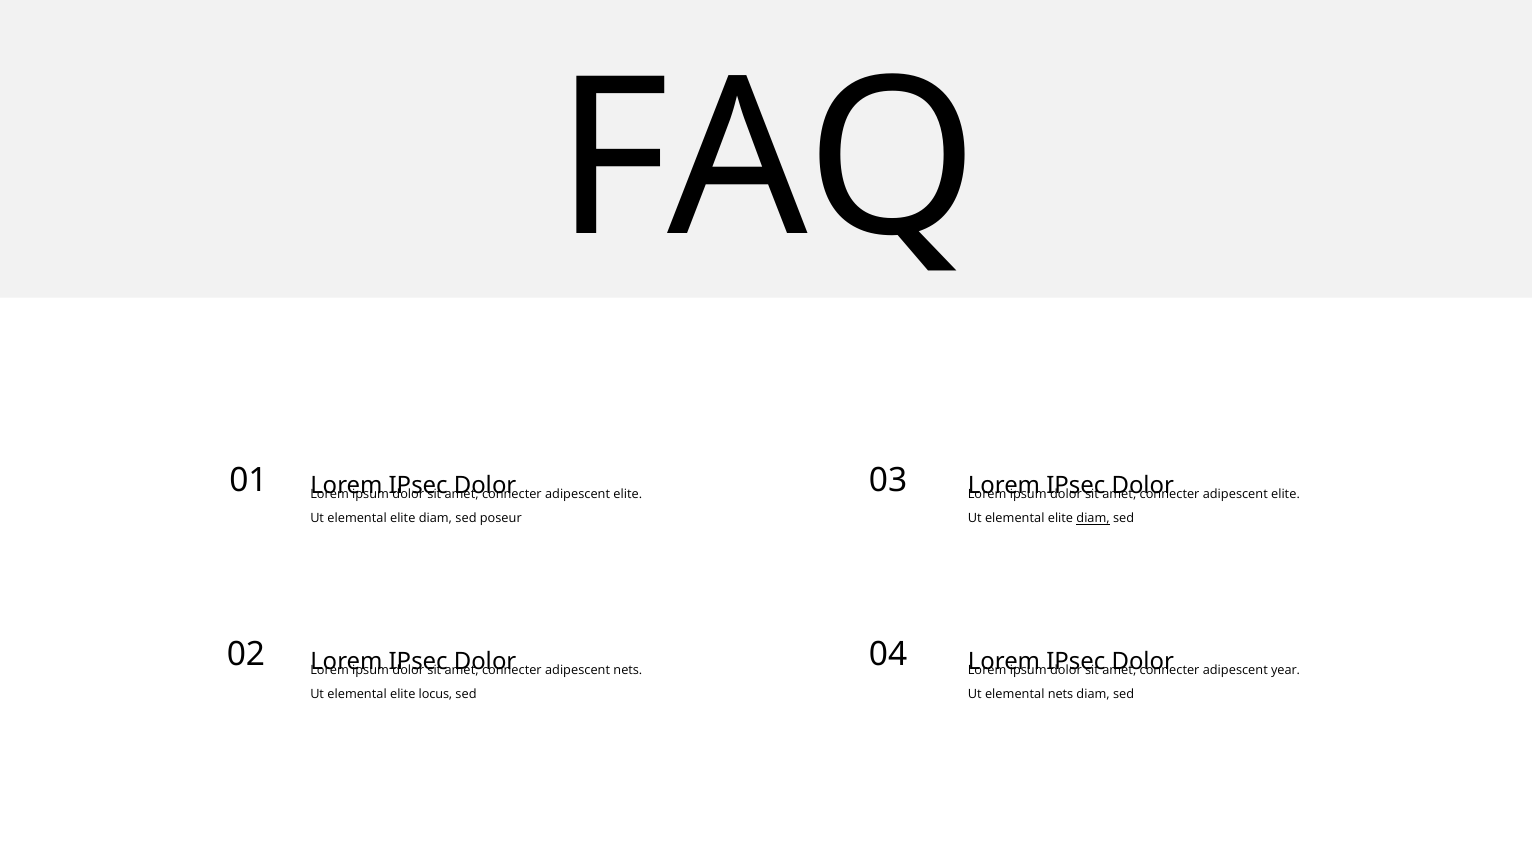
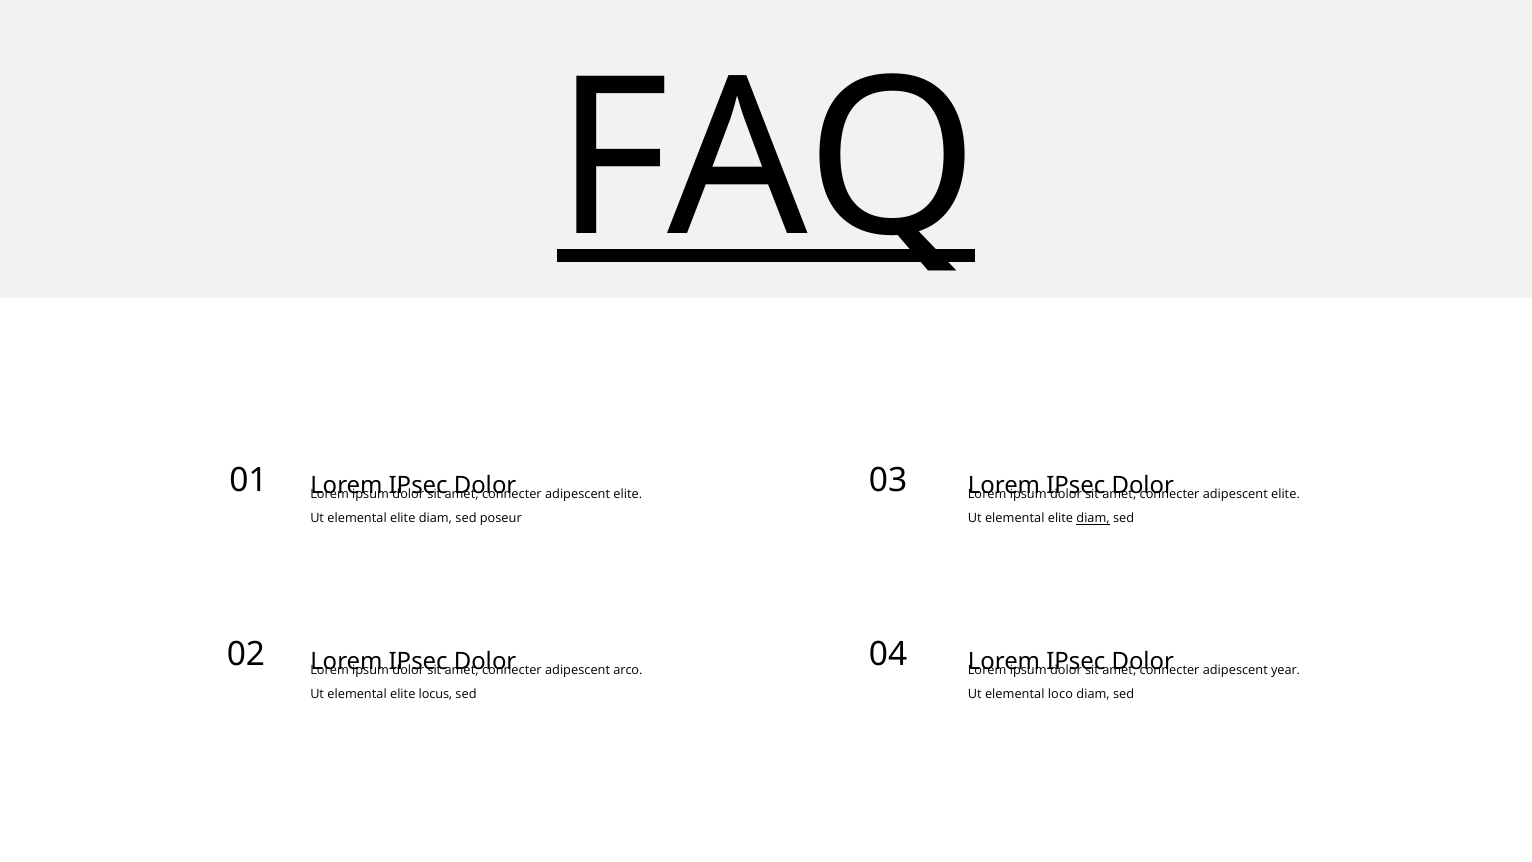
FAQ underline: none -> present
adipescent nets: nets -> arco
elemental nets: nets -> loco
